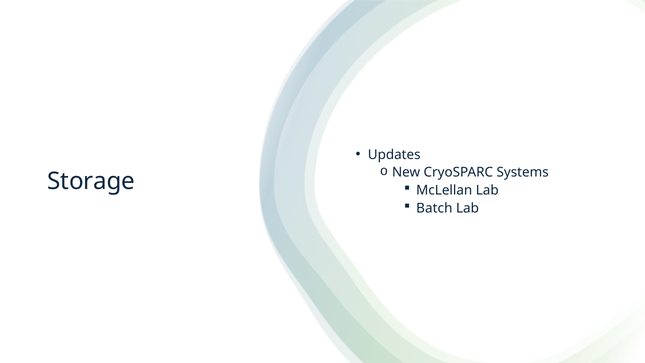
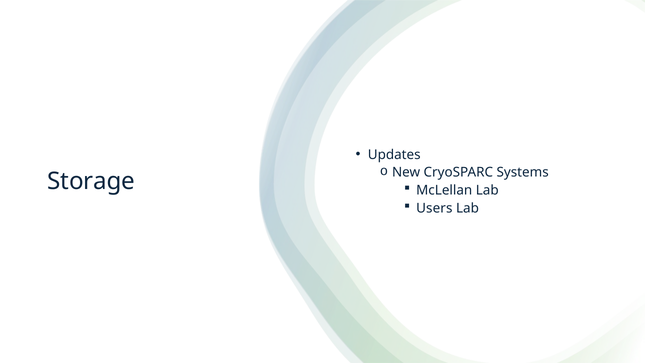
Batch: Batch -> Users
